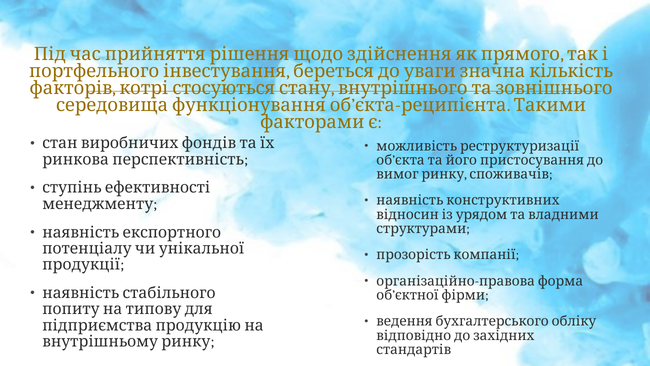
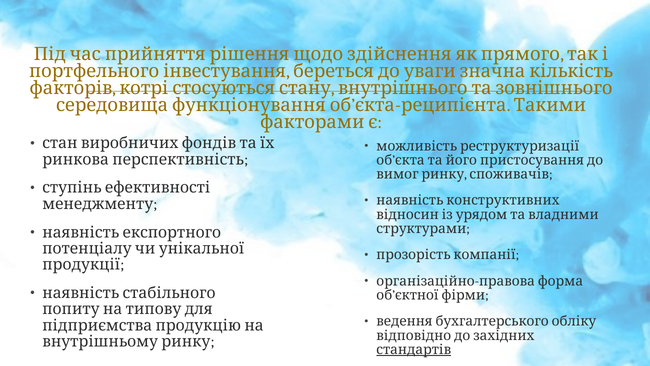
стандартів underline: none -> present
